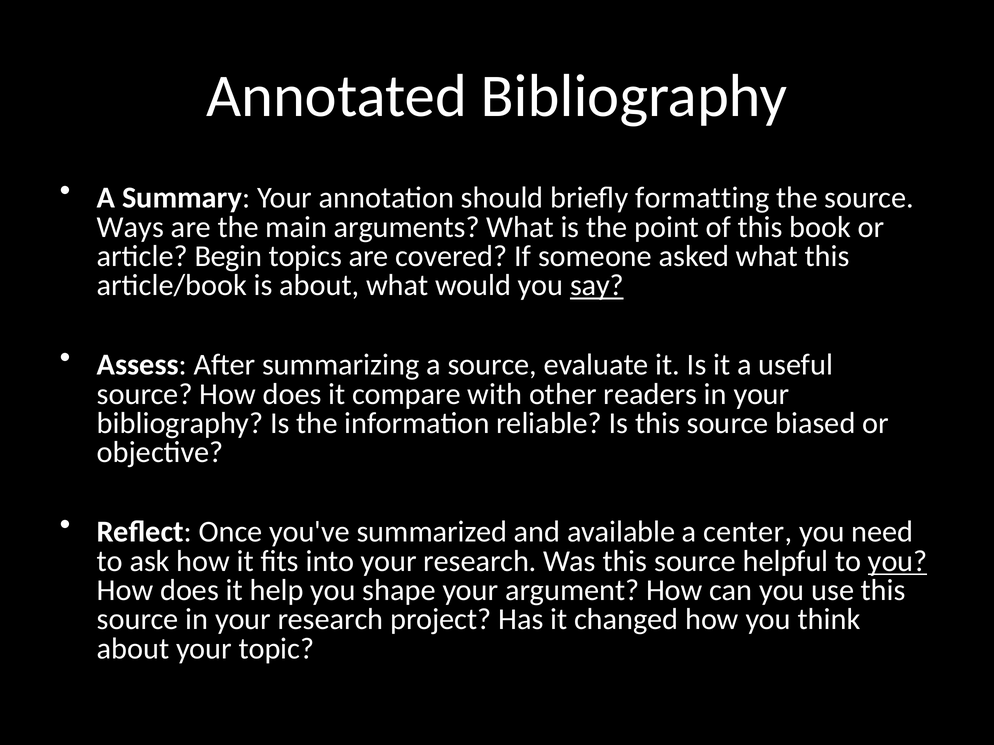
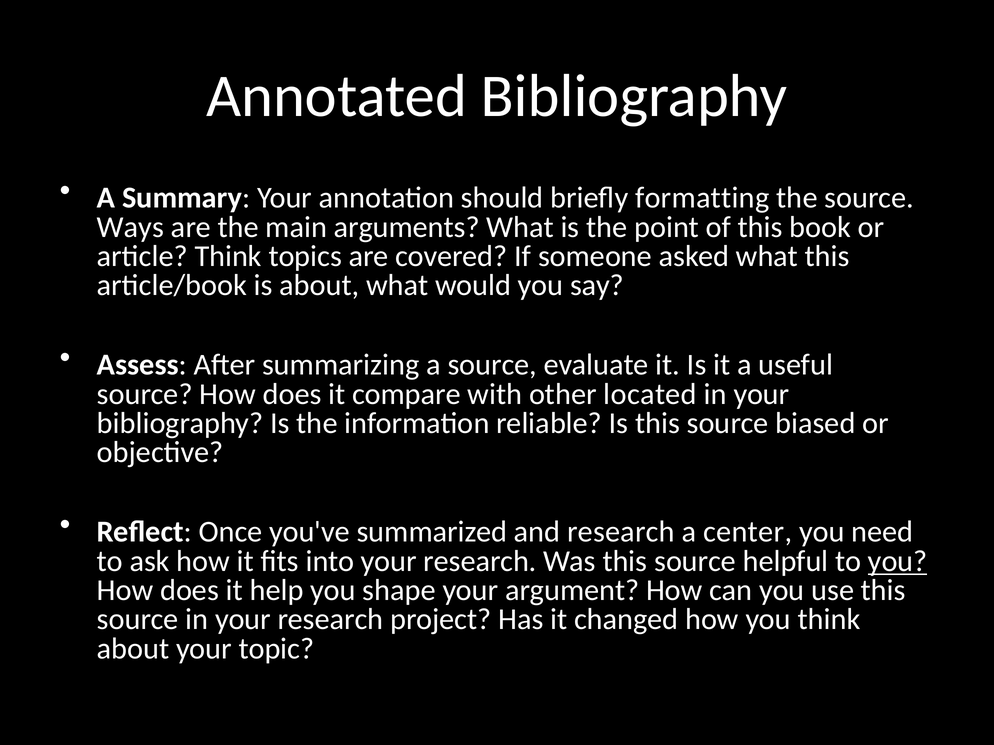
article Begin: Begin -> Think
say underline: present -> none
readers: readers -> located
and available: available -> research
